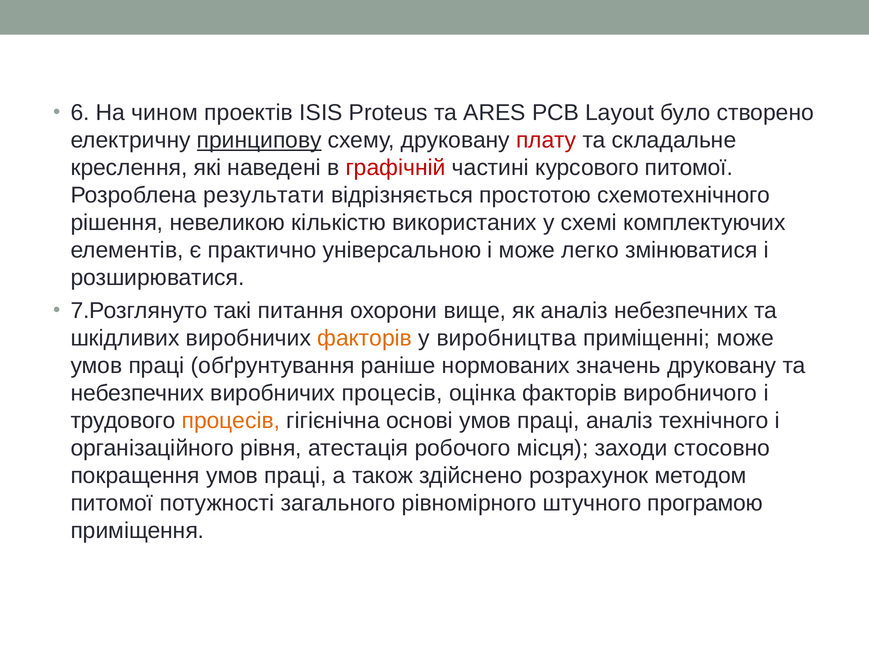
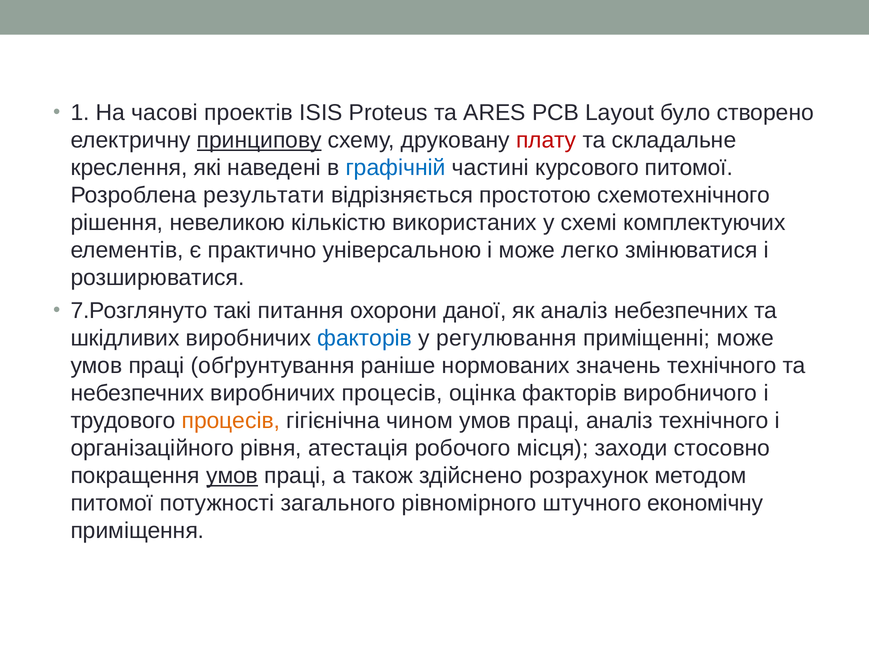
6: 6 -> 1
чином: чином -> часові
графічній colour: red -> blue
вище: вище -> даної
факторів at (365, 339) colour: orange -> blue
виробництва: виробництва -> регулювання
значень друковану: друковану -> технічного
основі: основі -> чином
умов at (232, 476) underline: none -> present
програмою: програмою -> економічну
